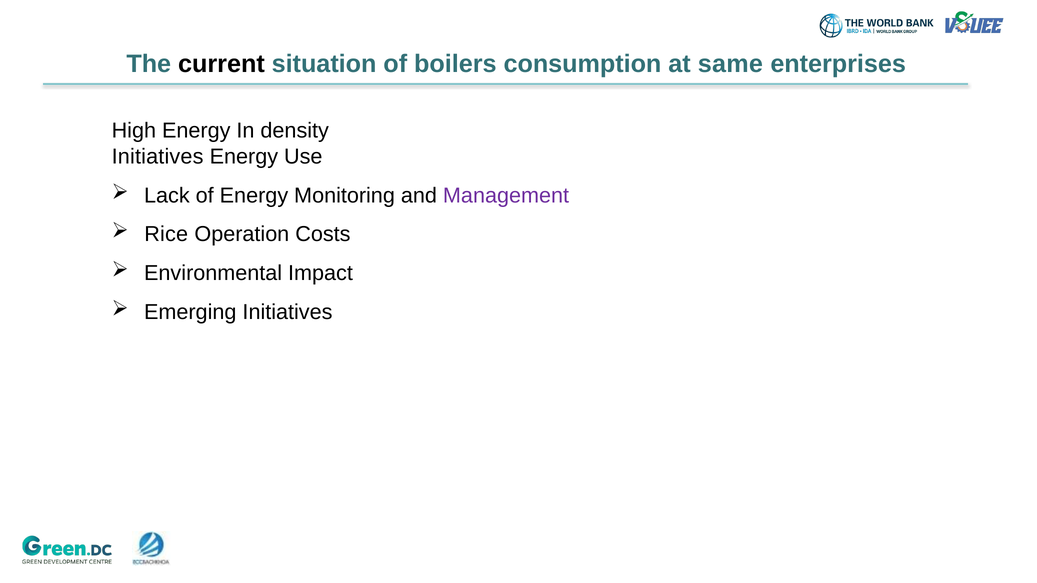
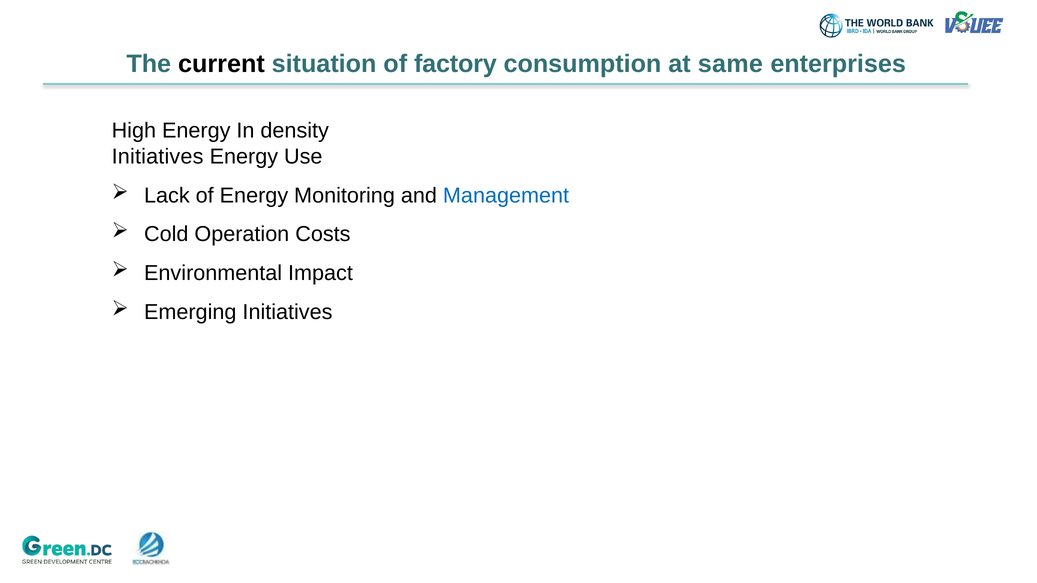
boilers: boilers -> factory
Management colour: purple -> blue
Rice: Rice -> Cold
